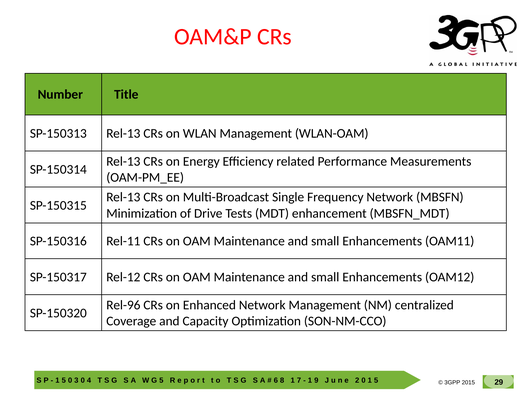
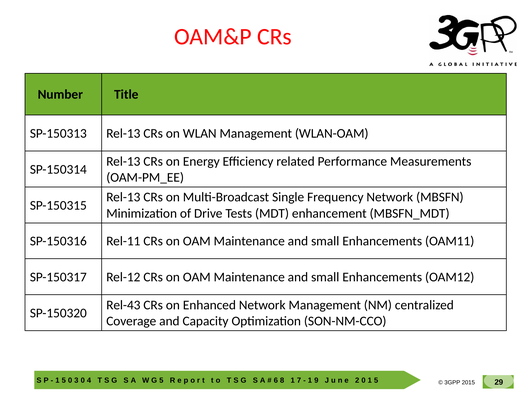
Rel-96: Rel-96 -> Rel-43
